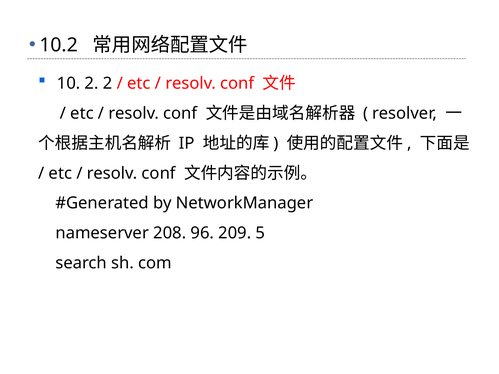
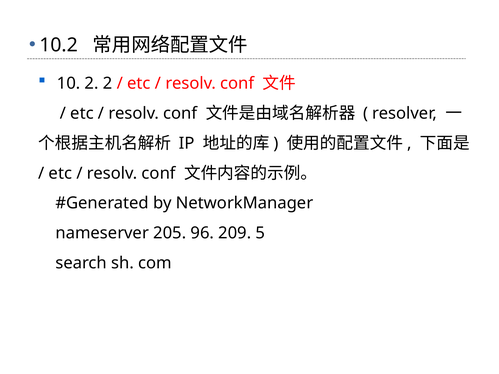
208: 208 -> 205
